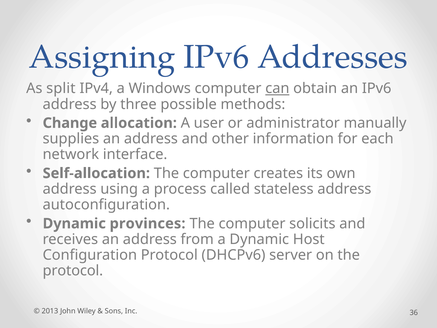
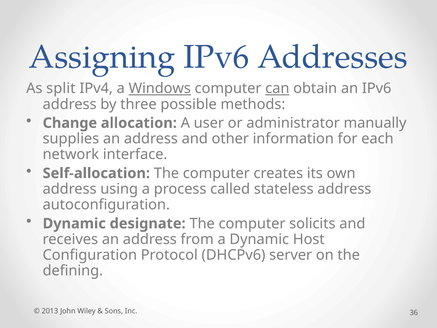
Windows underline: none -> present
provinces: provinces -> designate
protocol at (73, 271): protocol -> defining
